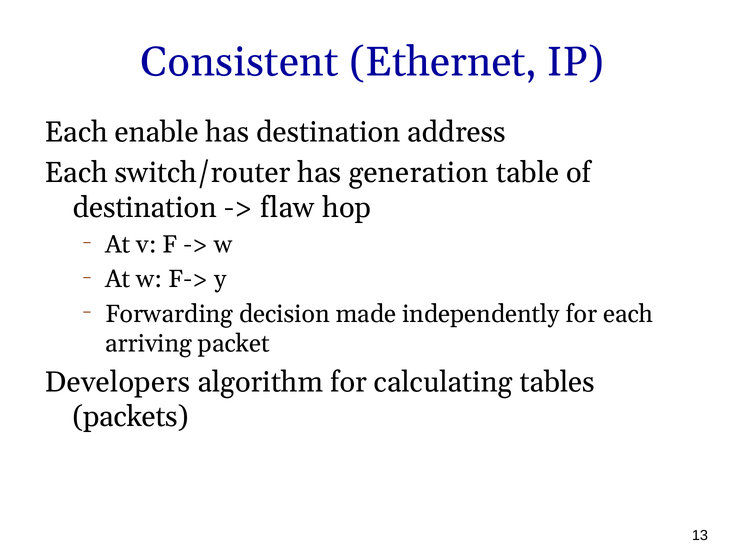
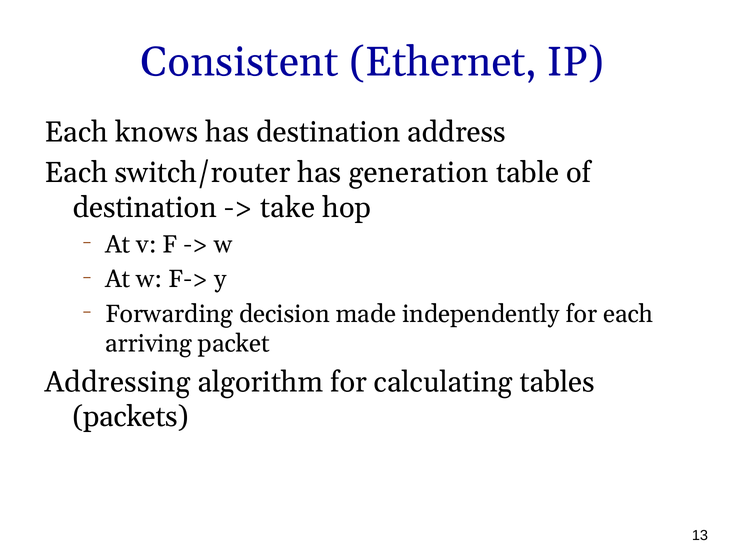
enable: enable -> knows
flaw: flaw -> take
Developers: Developers -> Addressing
